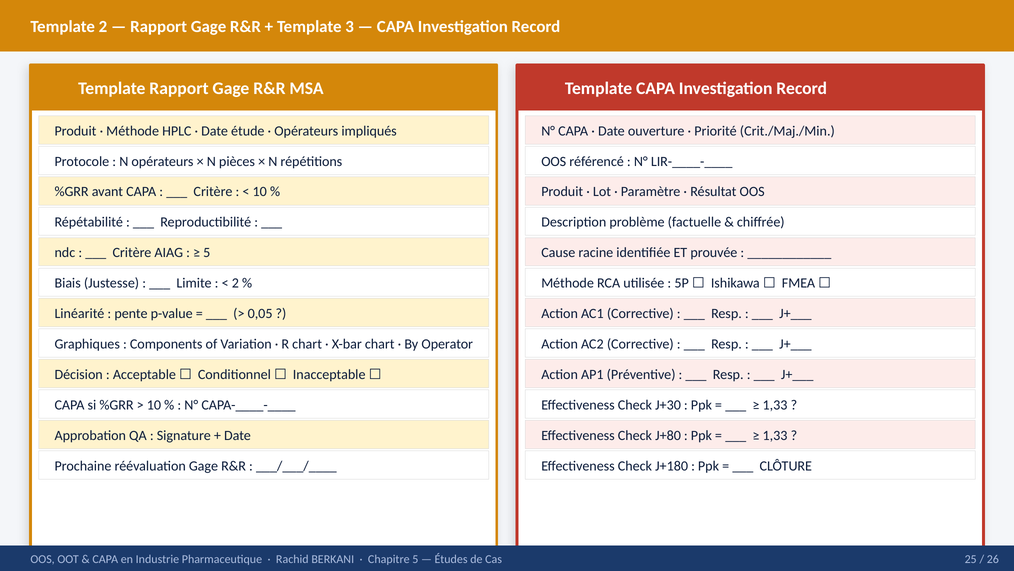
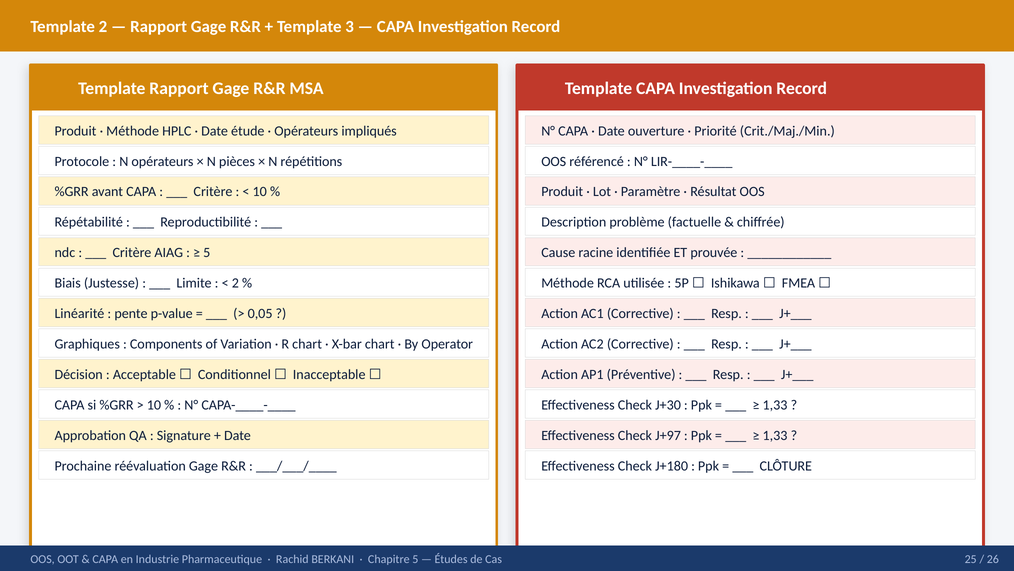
J+80: J+80 -> J+97
